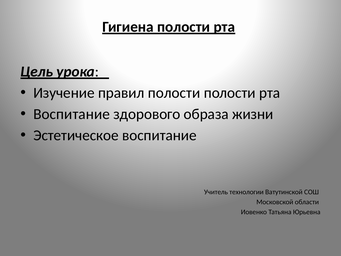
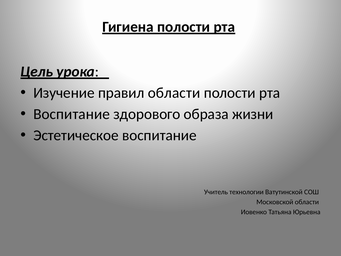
правил полости: полости -> области
